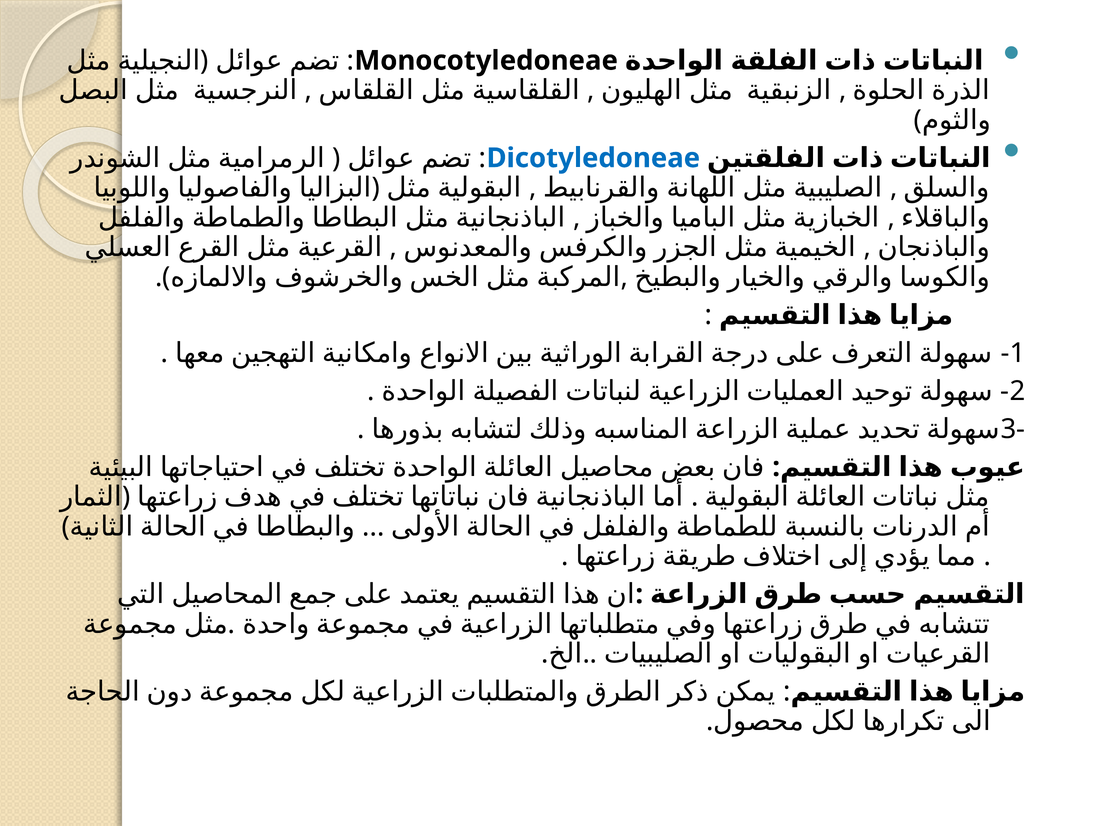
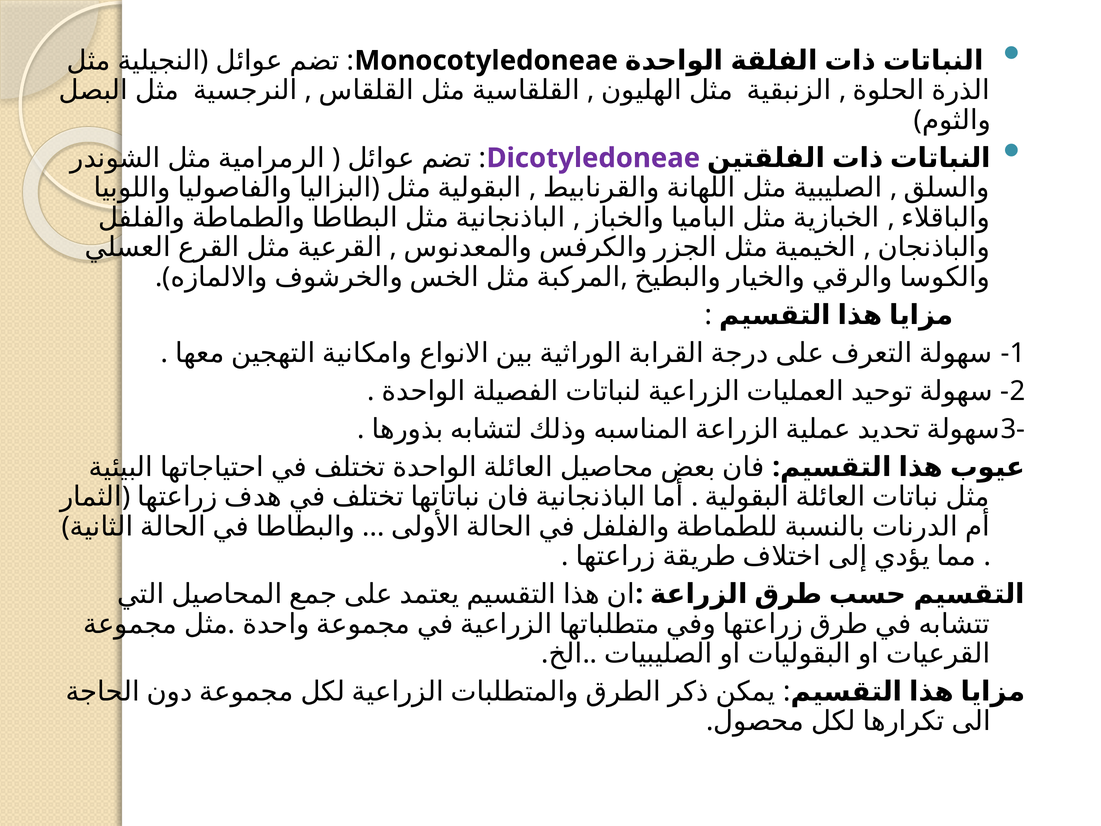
Dicotyledoneae colour: blue -> purple
